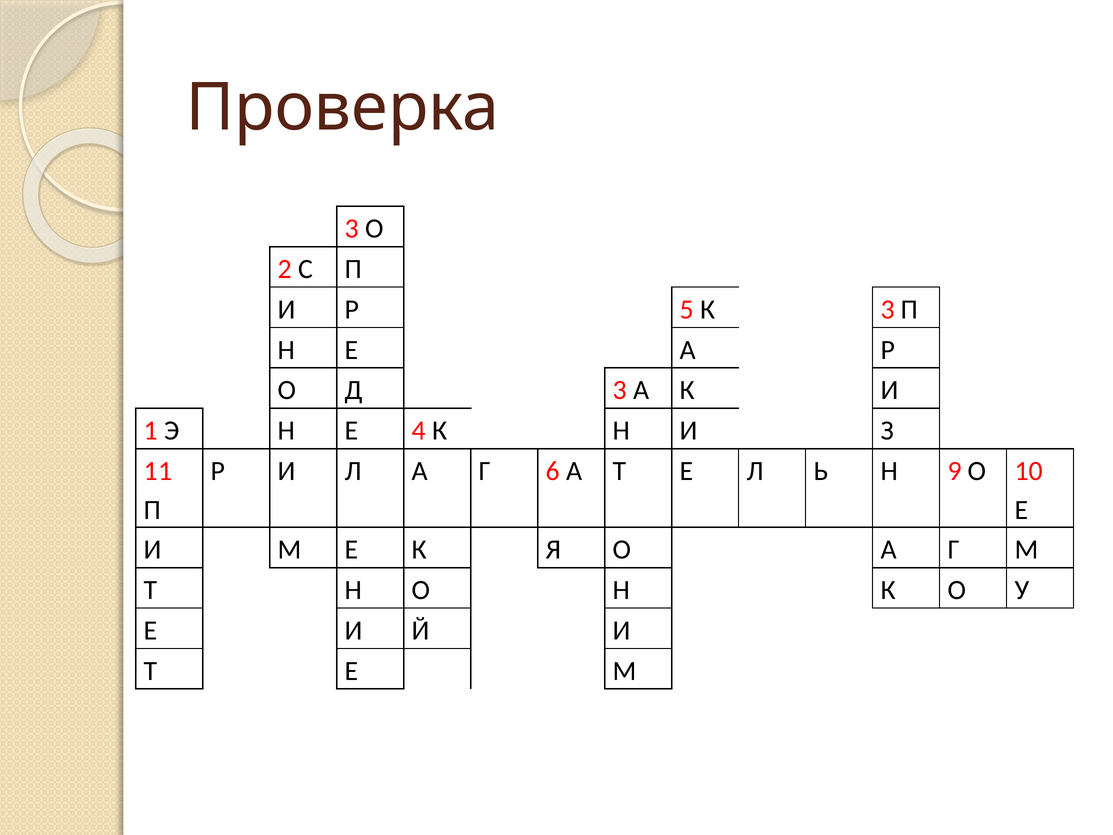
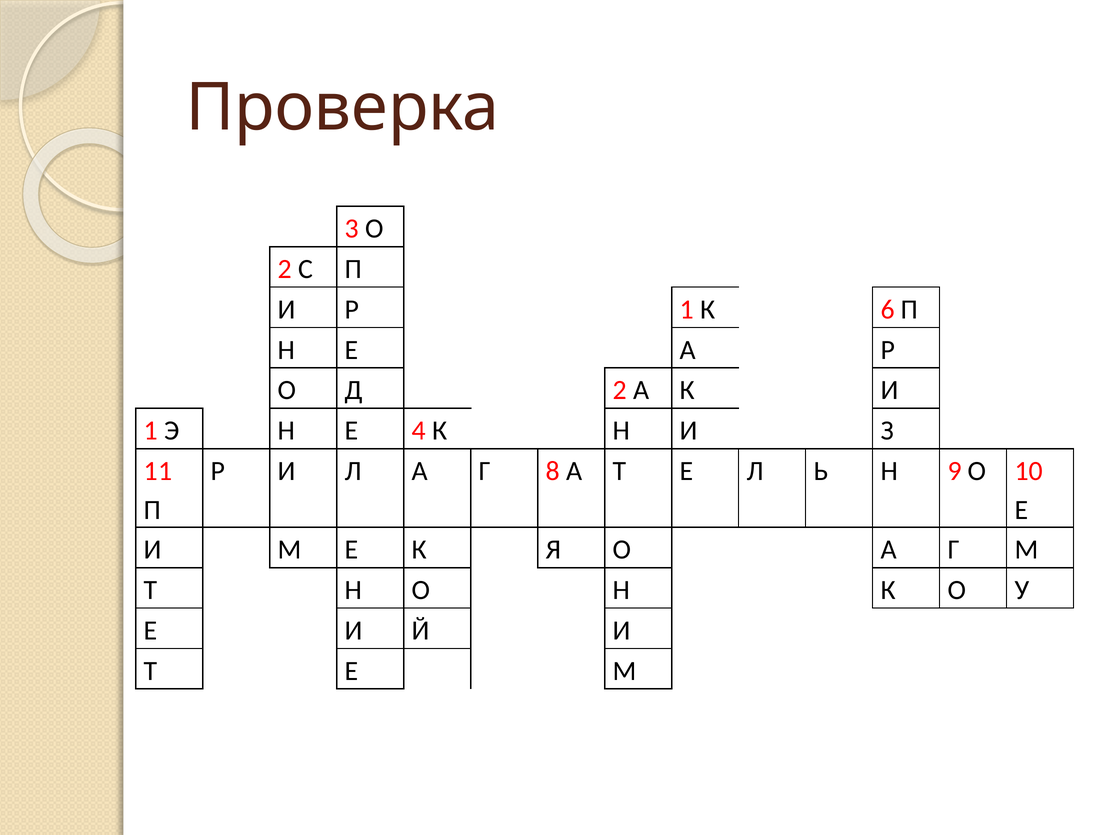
Р 5: 5 -> 1
К 3: 3 -> 6
Д 3: 3 -> 2
6: 6 -> 8
